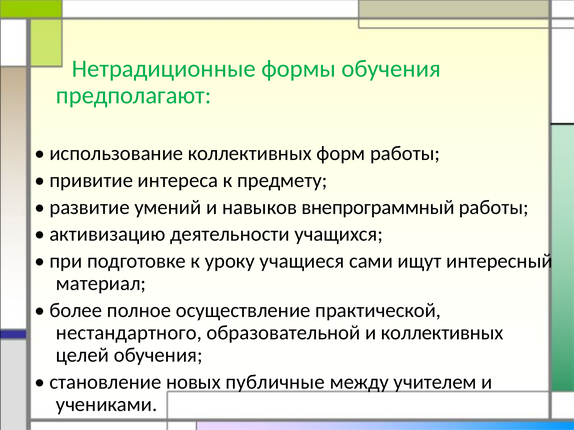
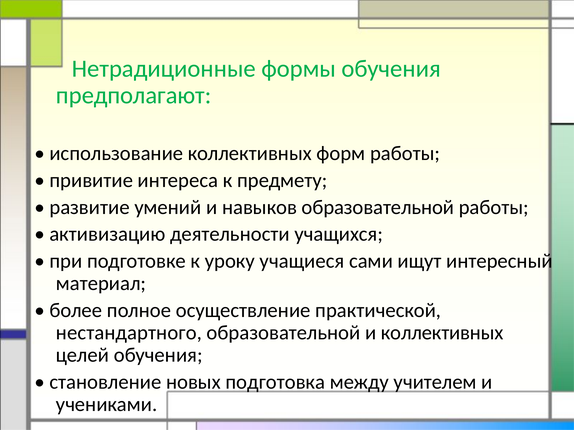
навыков внепрограммный: внепрограммный -> образовательной
публичные: публичные -> подготовка
